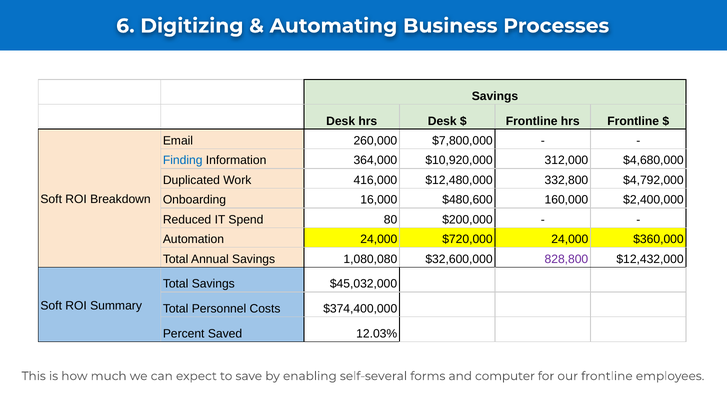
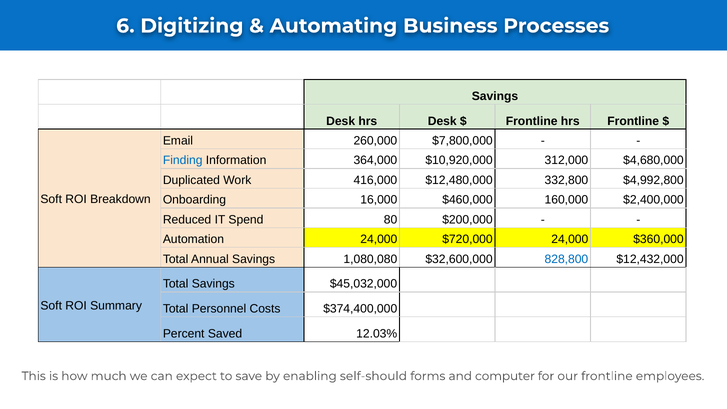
$4,792,000: $4,792,000 -> $4,992,800
$480,600: $480,600 -> $460,000
828,800 colour: purple -> blue
self-several: self-several -> self-should
